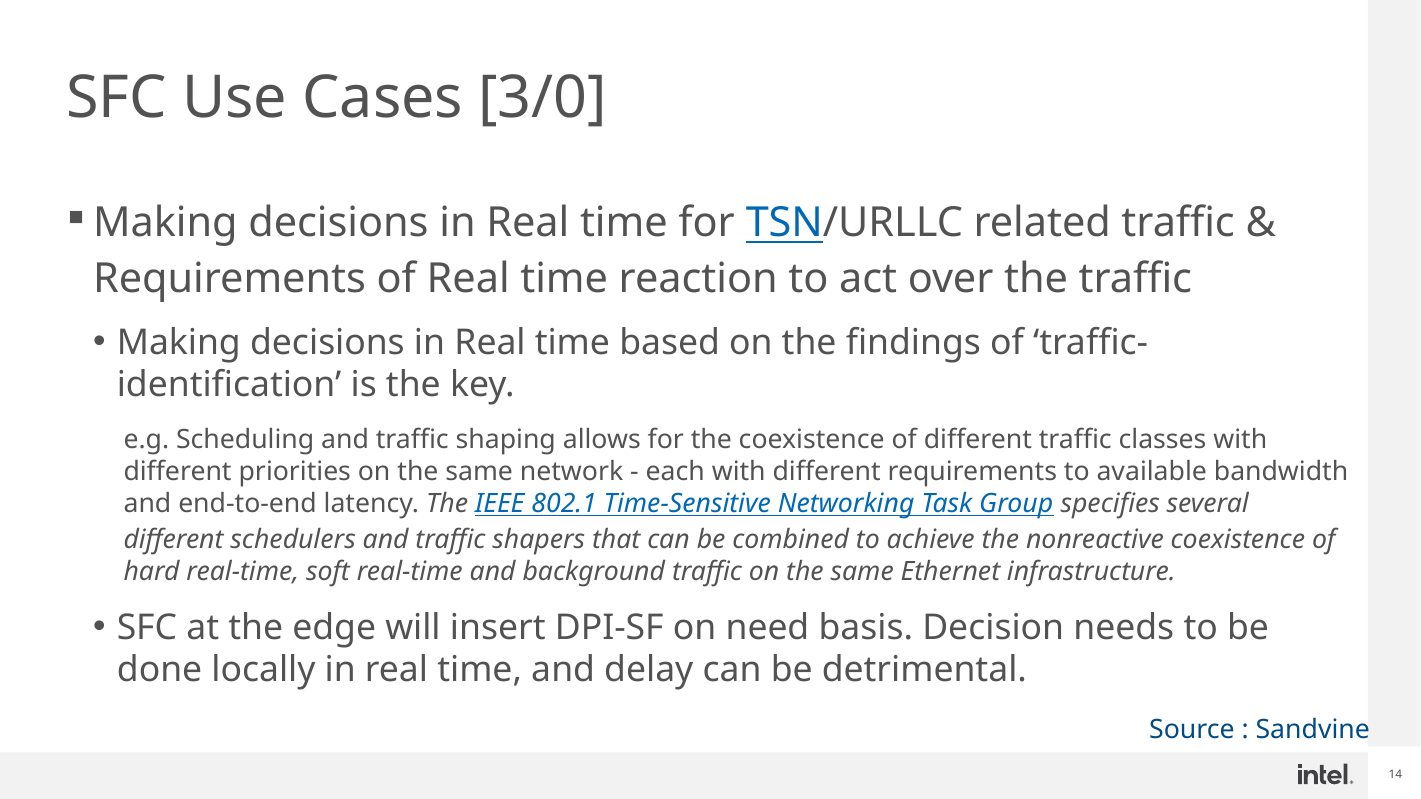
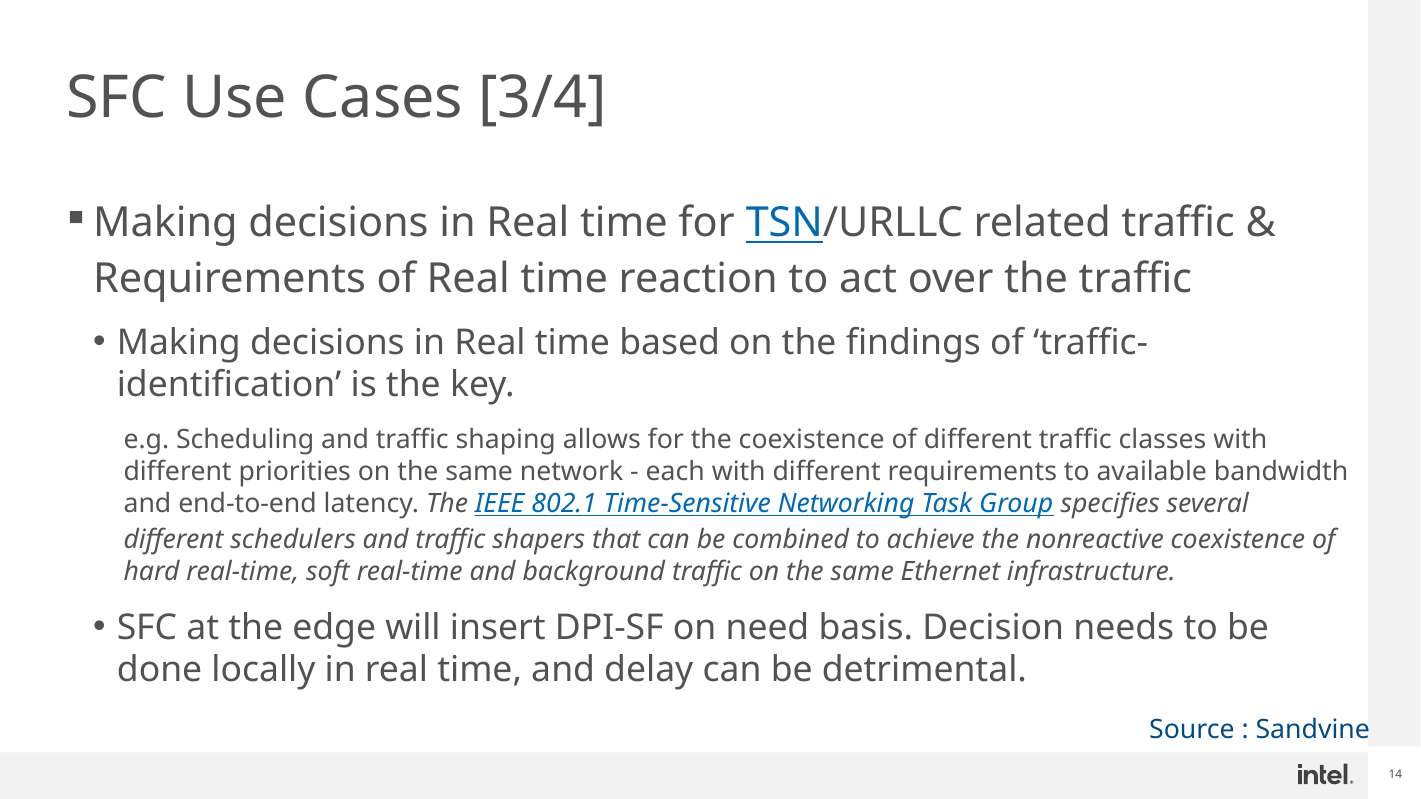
3/0: 3/0 -> 3/4
